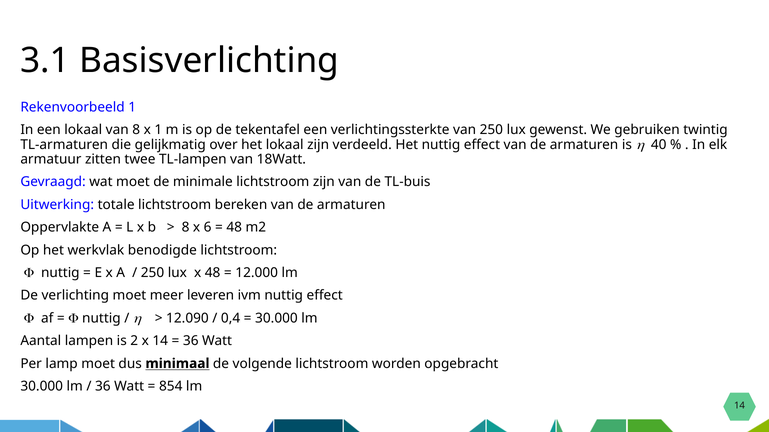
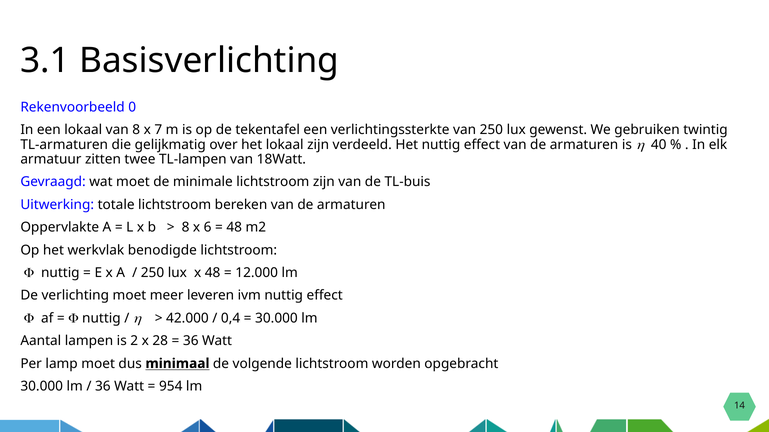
Rekenvoorbeeld 1: 1 -> 0
x 1: 1 -> 7
12.090: 12.090 -> 42.000
x 14: 14 -> 28
854: 854 -> 954
